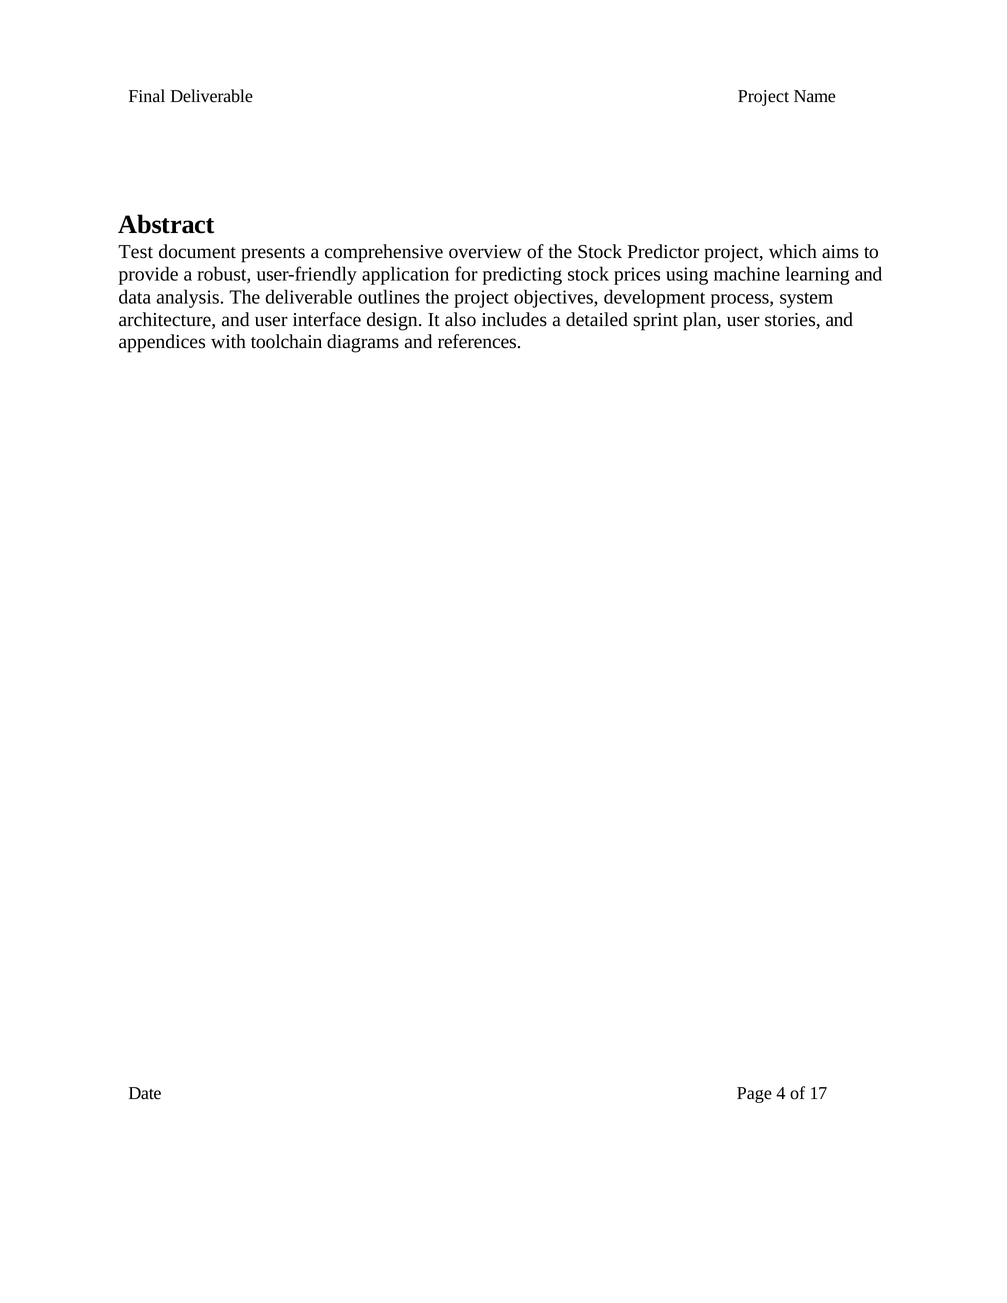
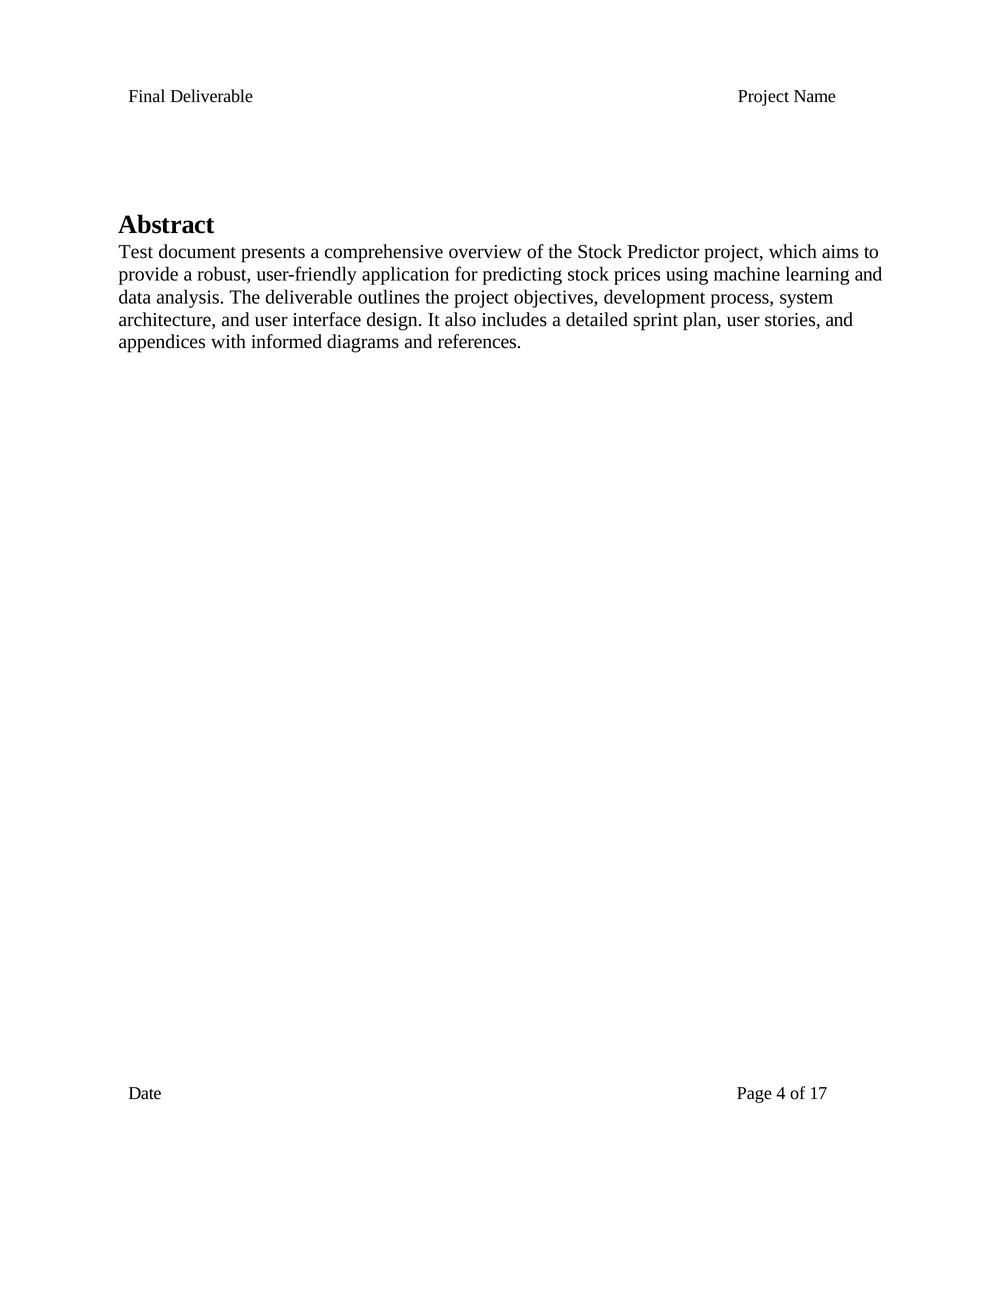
toolchain: toolchain -> informed
